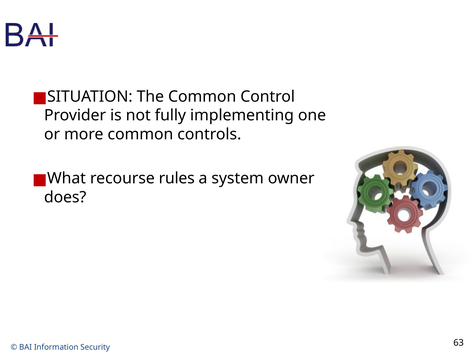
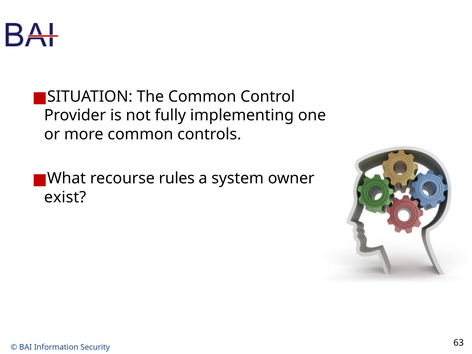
does: does -> exist
